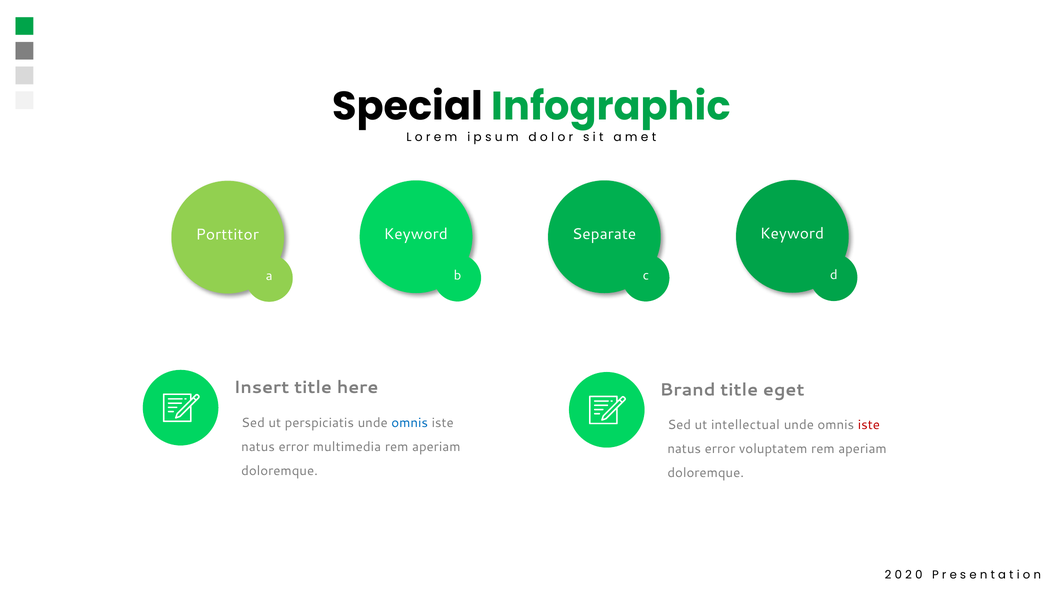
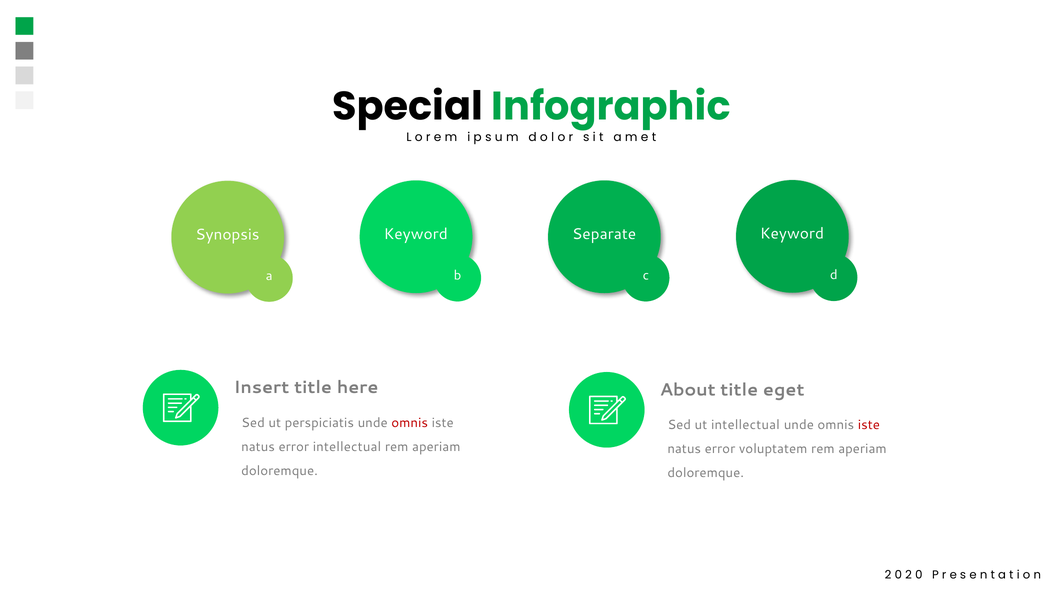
Porttitor: Porttitor -> Synopsis
Brand: Brand -> About
omnis at (410, 423) colour: blue -> red
error multimedia: multimedia -> intellectual
